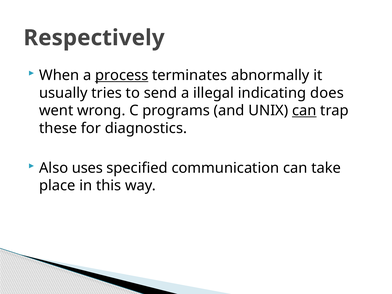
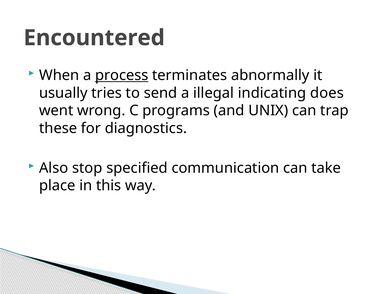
Respectively: Respectively -> Encountered
can at (304, 111) underline: present -> none
uses: uses -> stop
